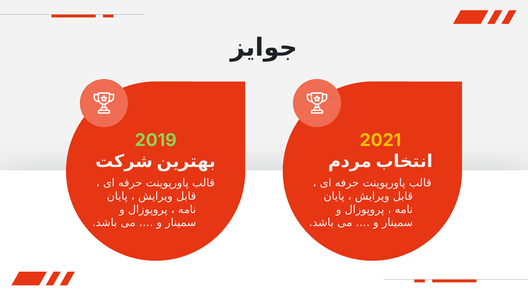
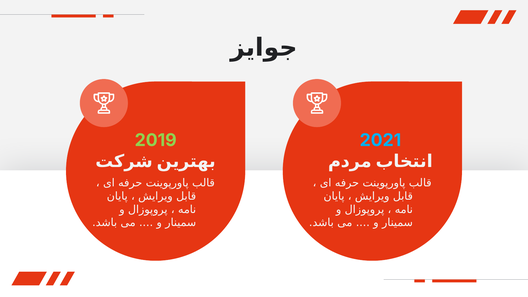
2021 colour: yellow -> light blue
